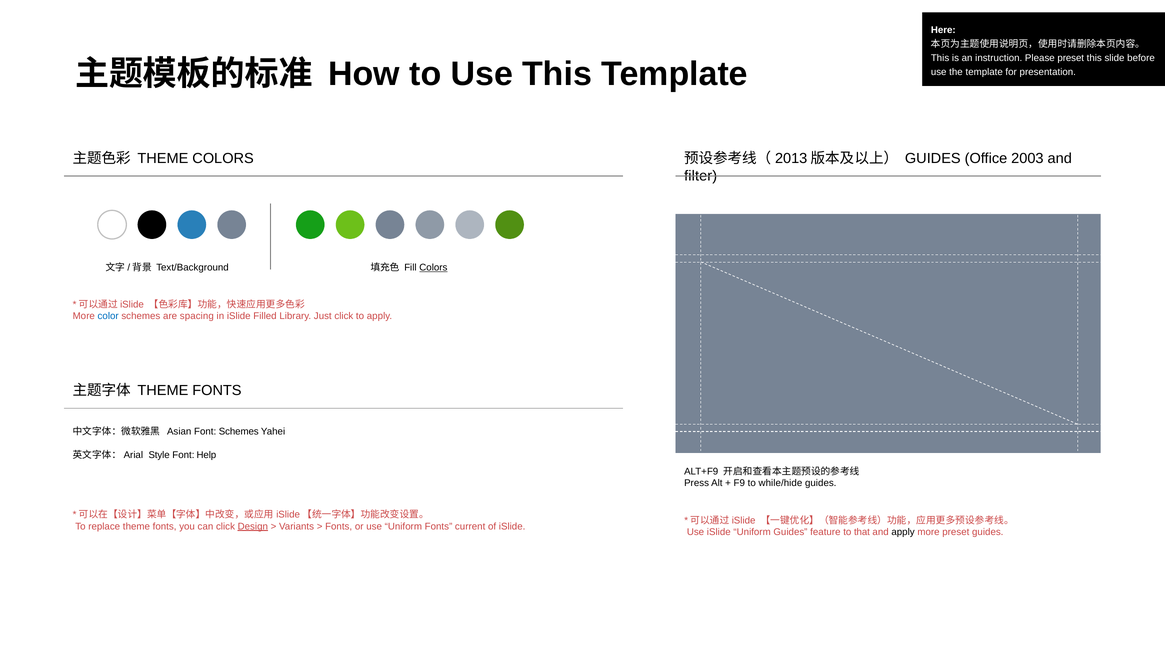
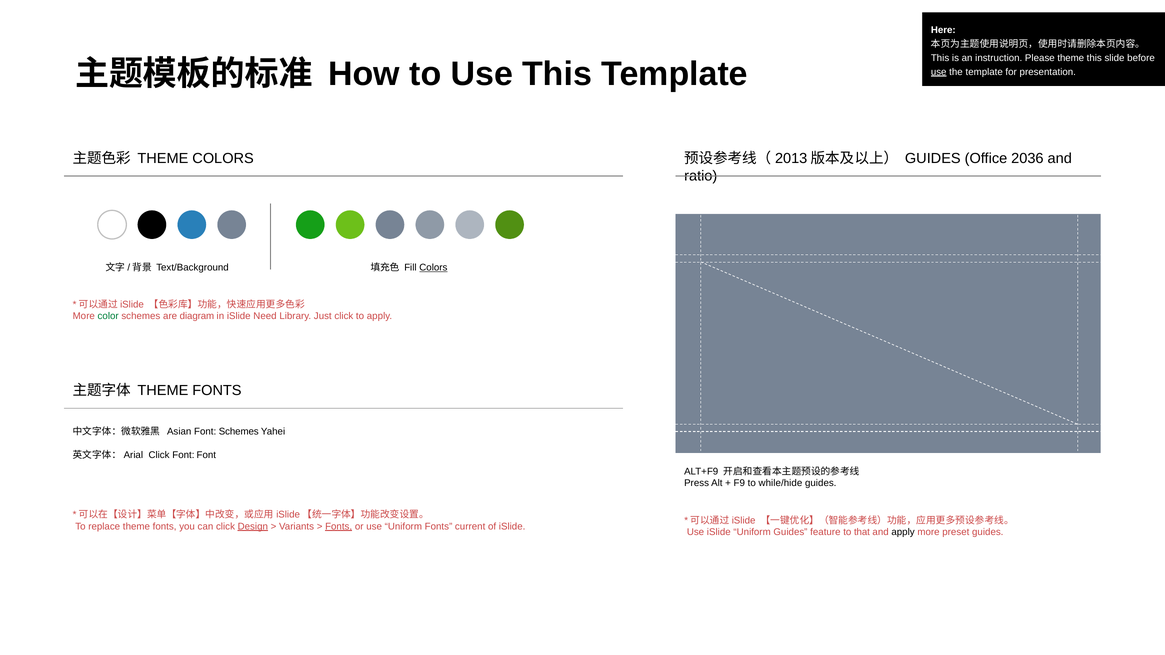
Please preset: preset -> theme
use at (939, 72) underline: none -> present
2003: 2003 -> 2036
filter: filter -> ratio
color colour: blue -> green
spacing: spacing -> diagram
Filled: Filled -> Need
Style at (159, 455): Style -> Click
Font Help: Help -> Font
Fonts at (339, 527) underline: none -> present
